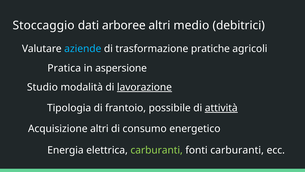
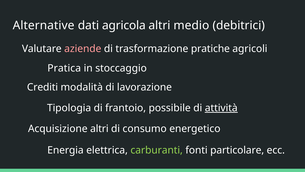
Stoccaggio: Stoccaggio -> Alternative
arboree: arboree -> agricola
aziende colour: light blue -> pink
aspersione: aspersione -> stoccaggio
Studio: Studio -> Crediti
lavorazione underline: present -> none
fonti carburanti: carburanti -> particolare
